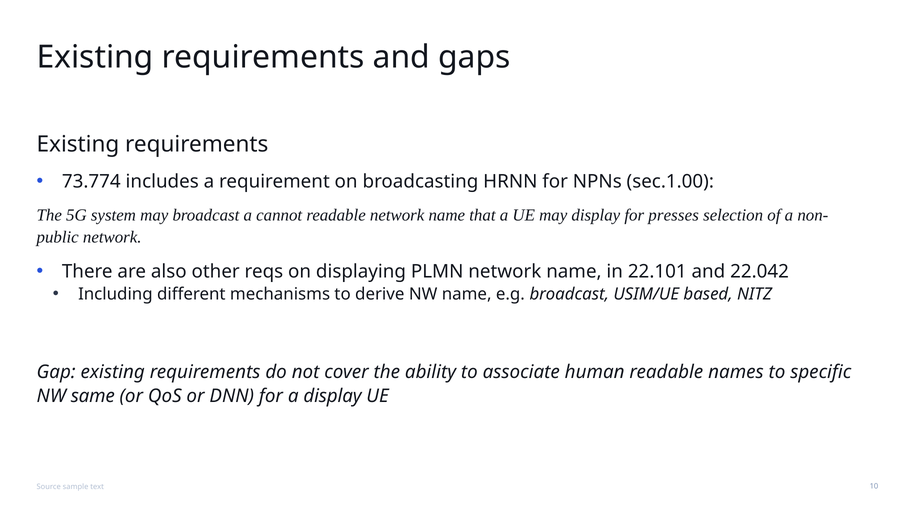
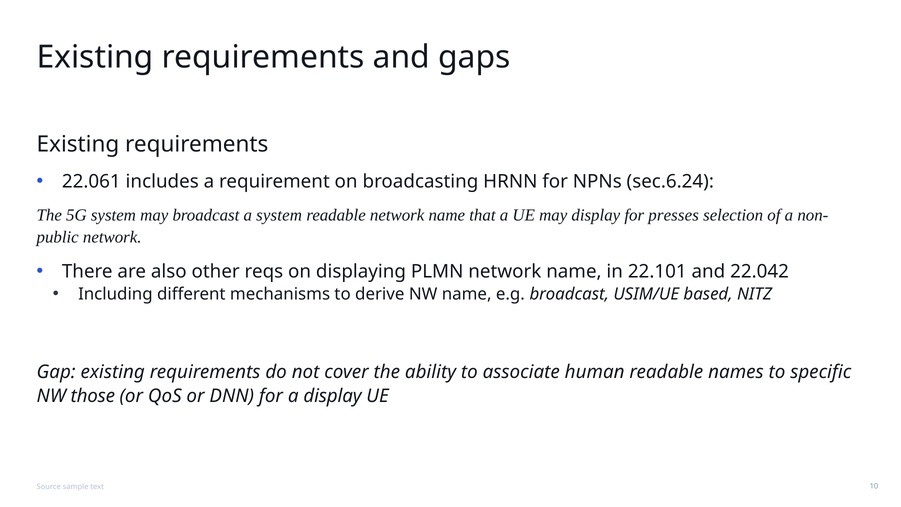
73.774: 73.774 -> 22.061
sec.1.00: sec.1.00 -> sec.6.24
a cannot: cannot -> system
same: same -> those
